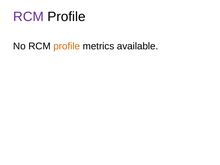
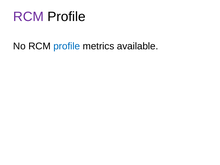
profile at (67, 46) colour: orange -> blue
